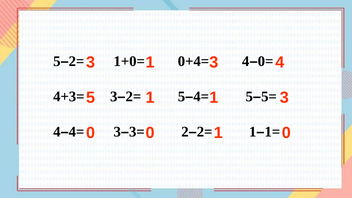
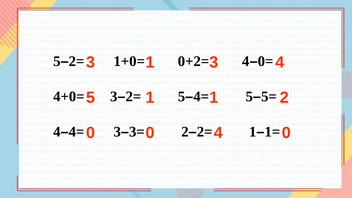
0+4=: 0+4= -> 0+2=
4+3=: 4+3= -> 4+0=
1 3: 3 -> 2
0 0 1: 1 -> 4
